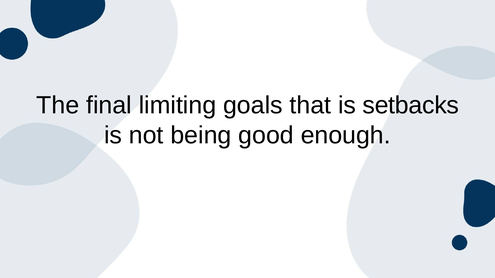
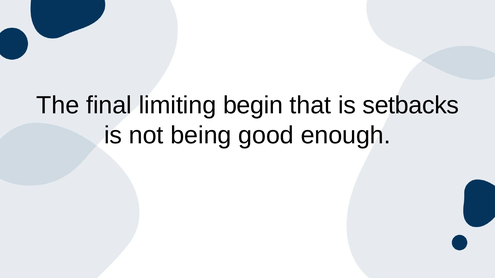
goals: goals -> begin
